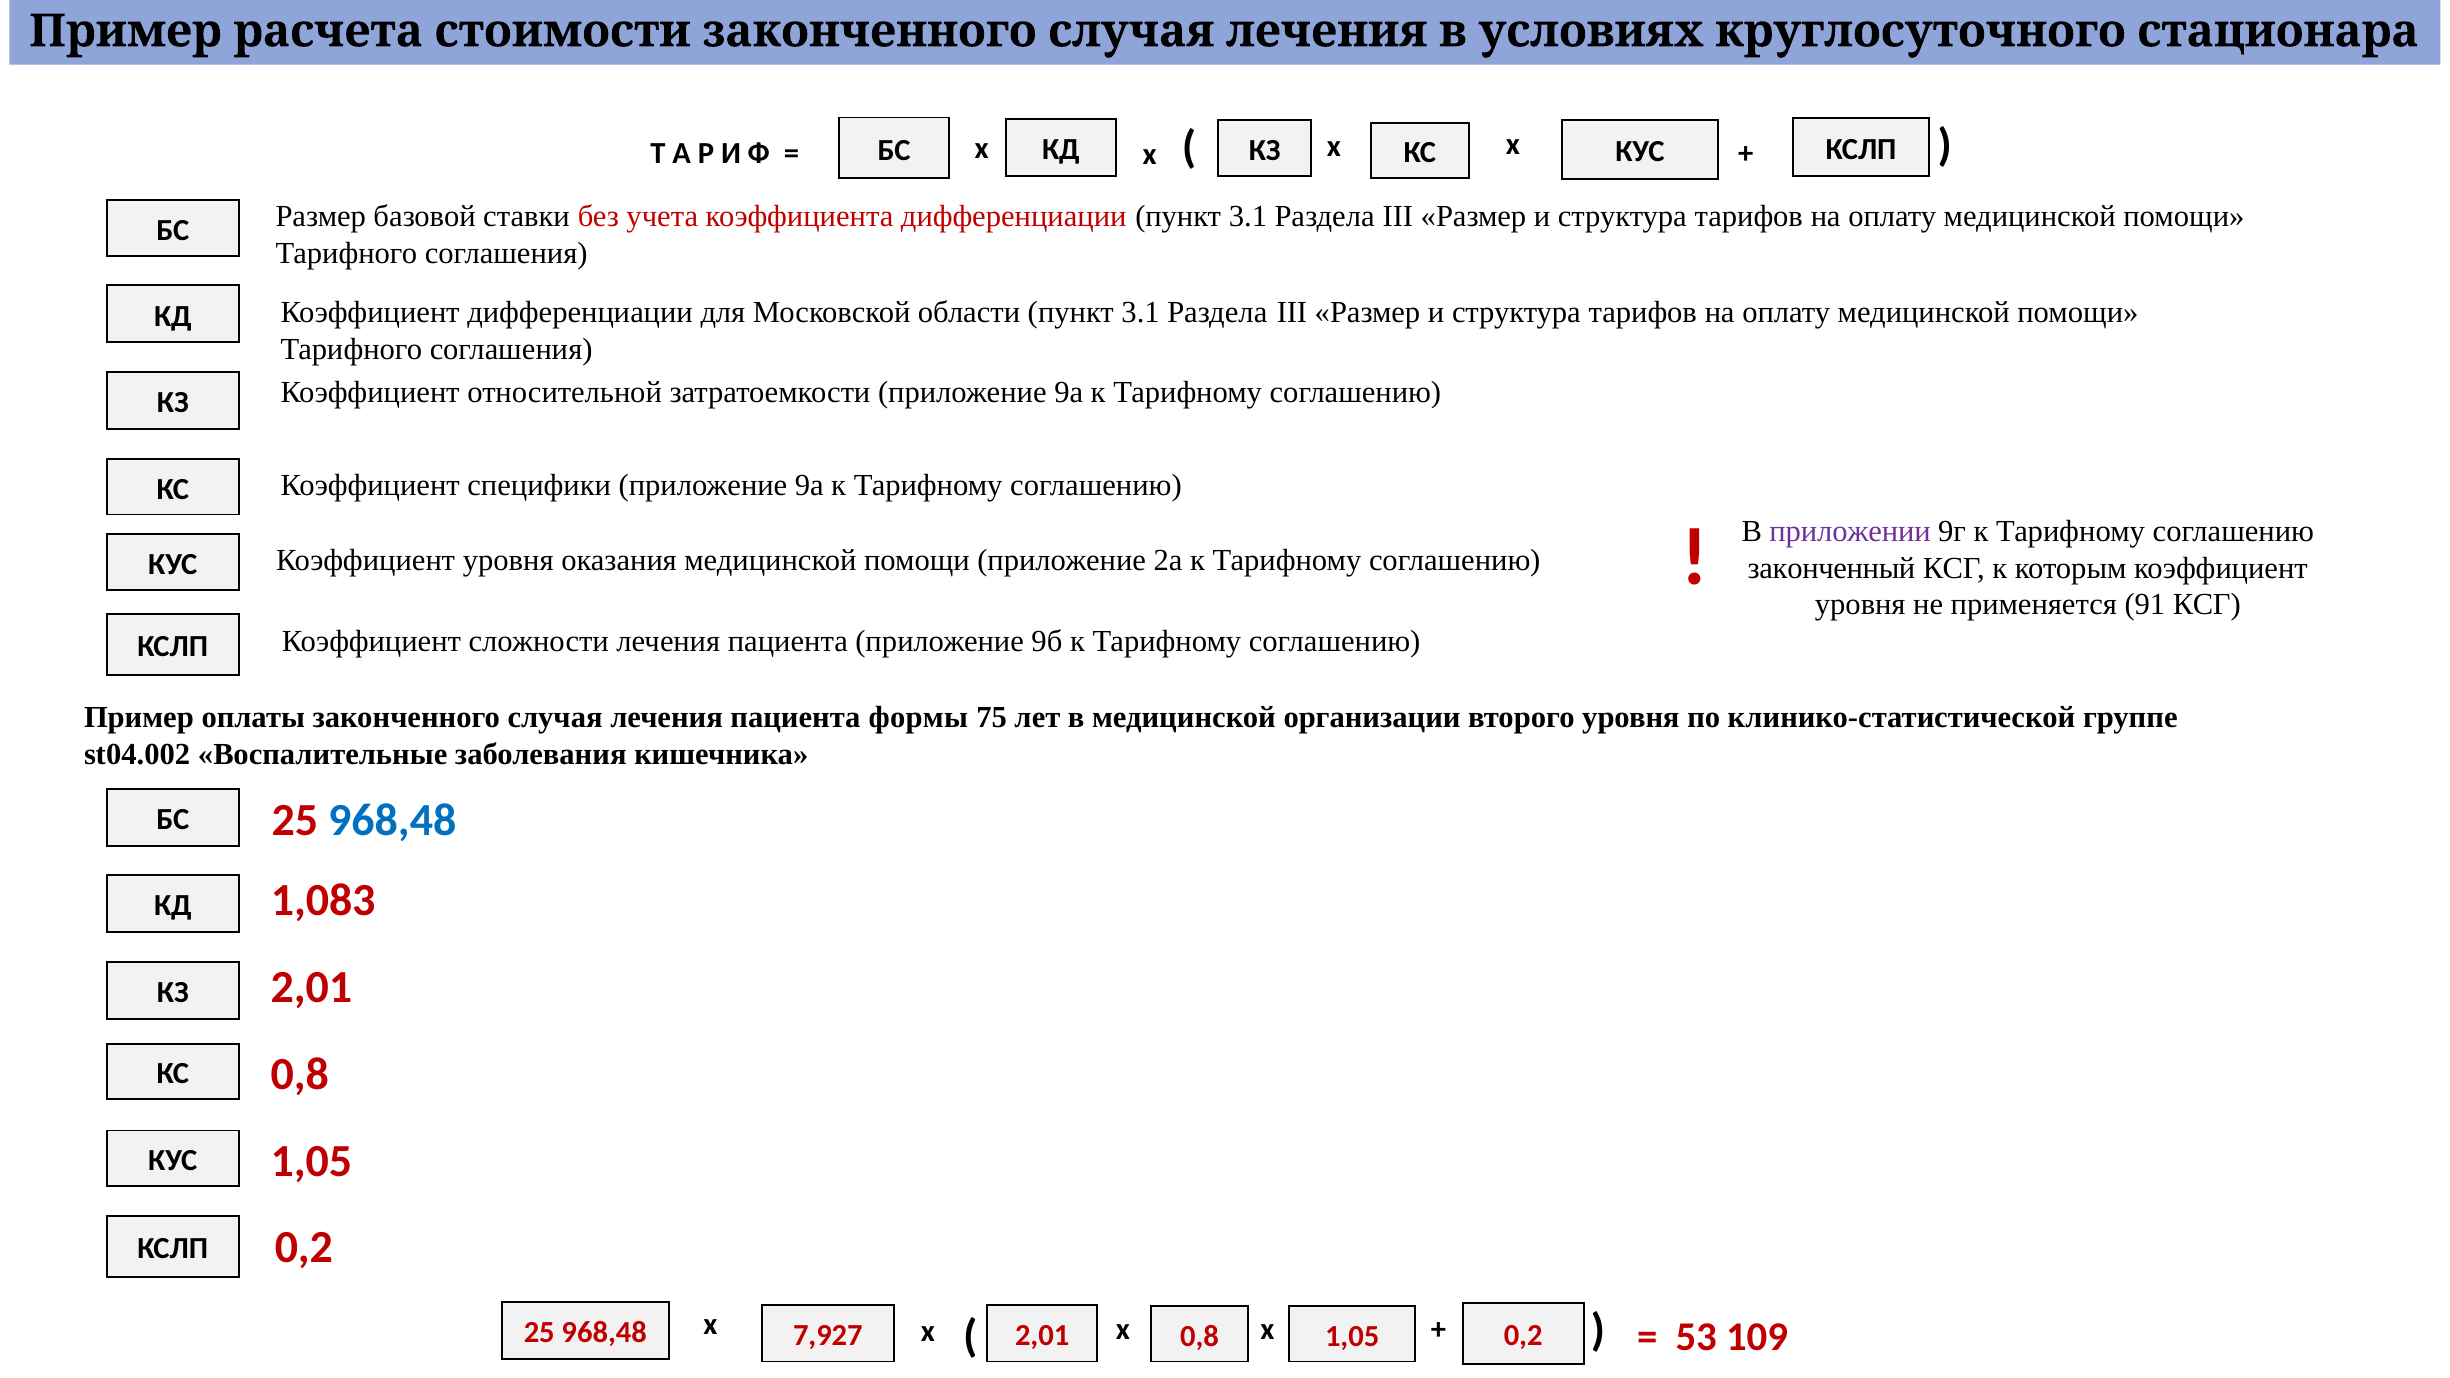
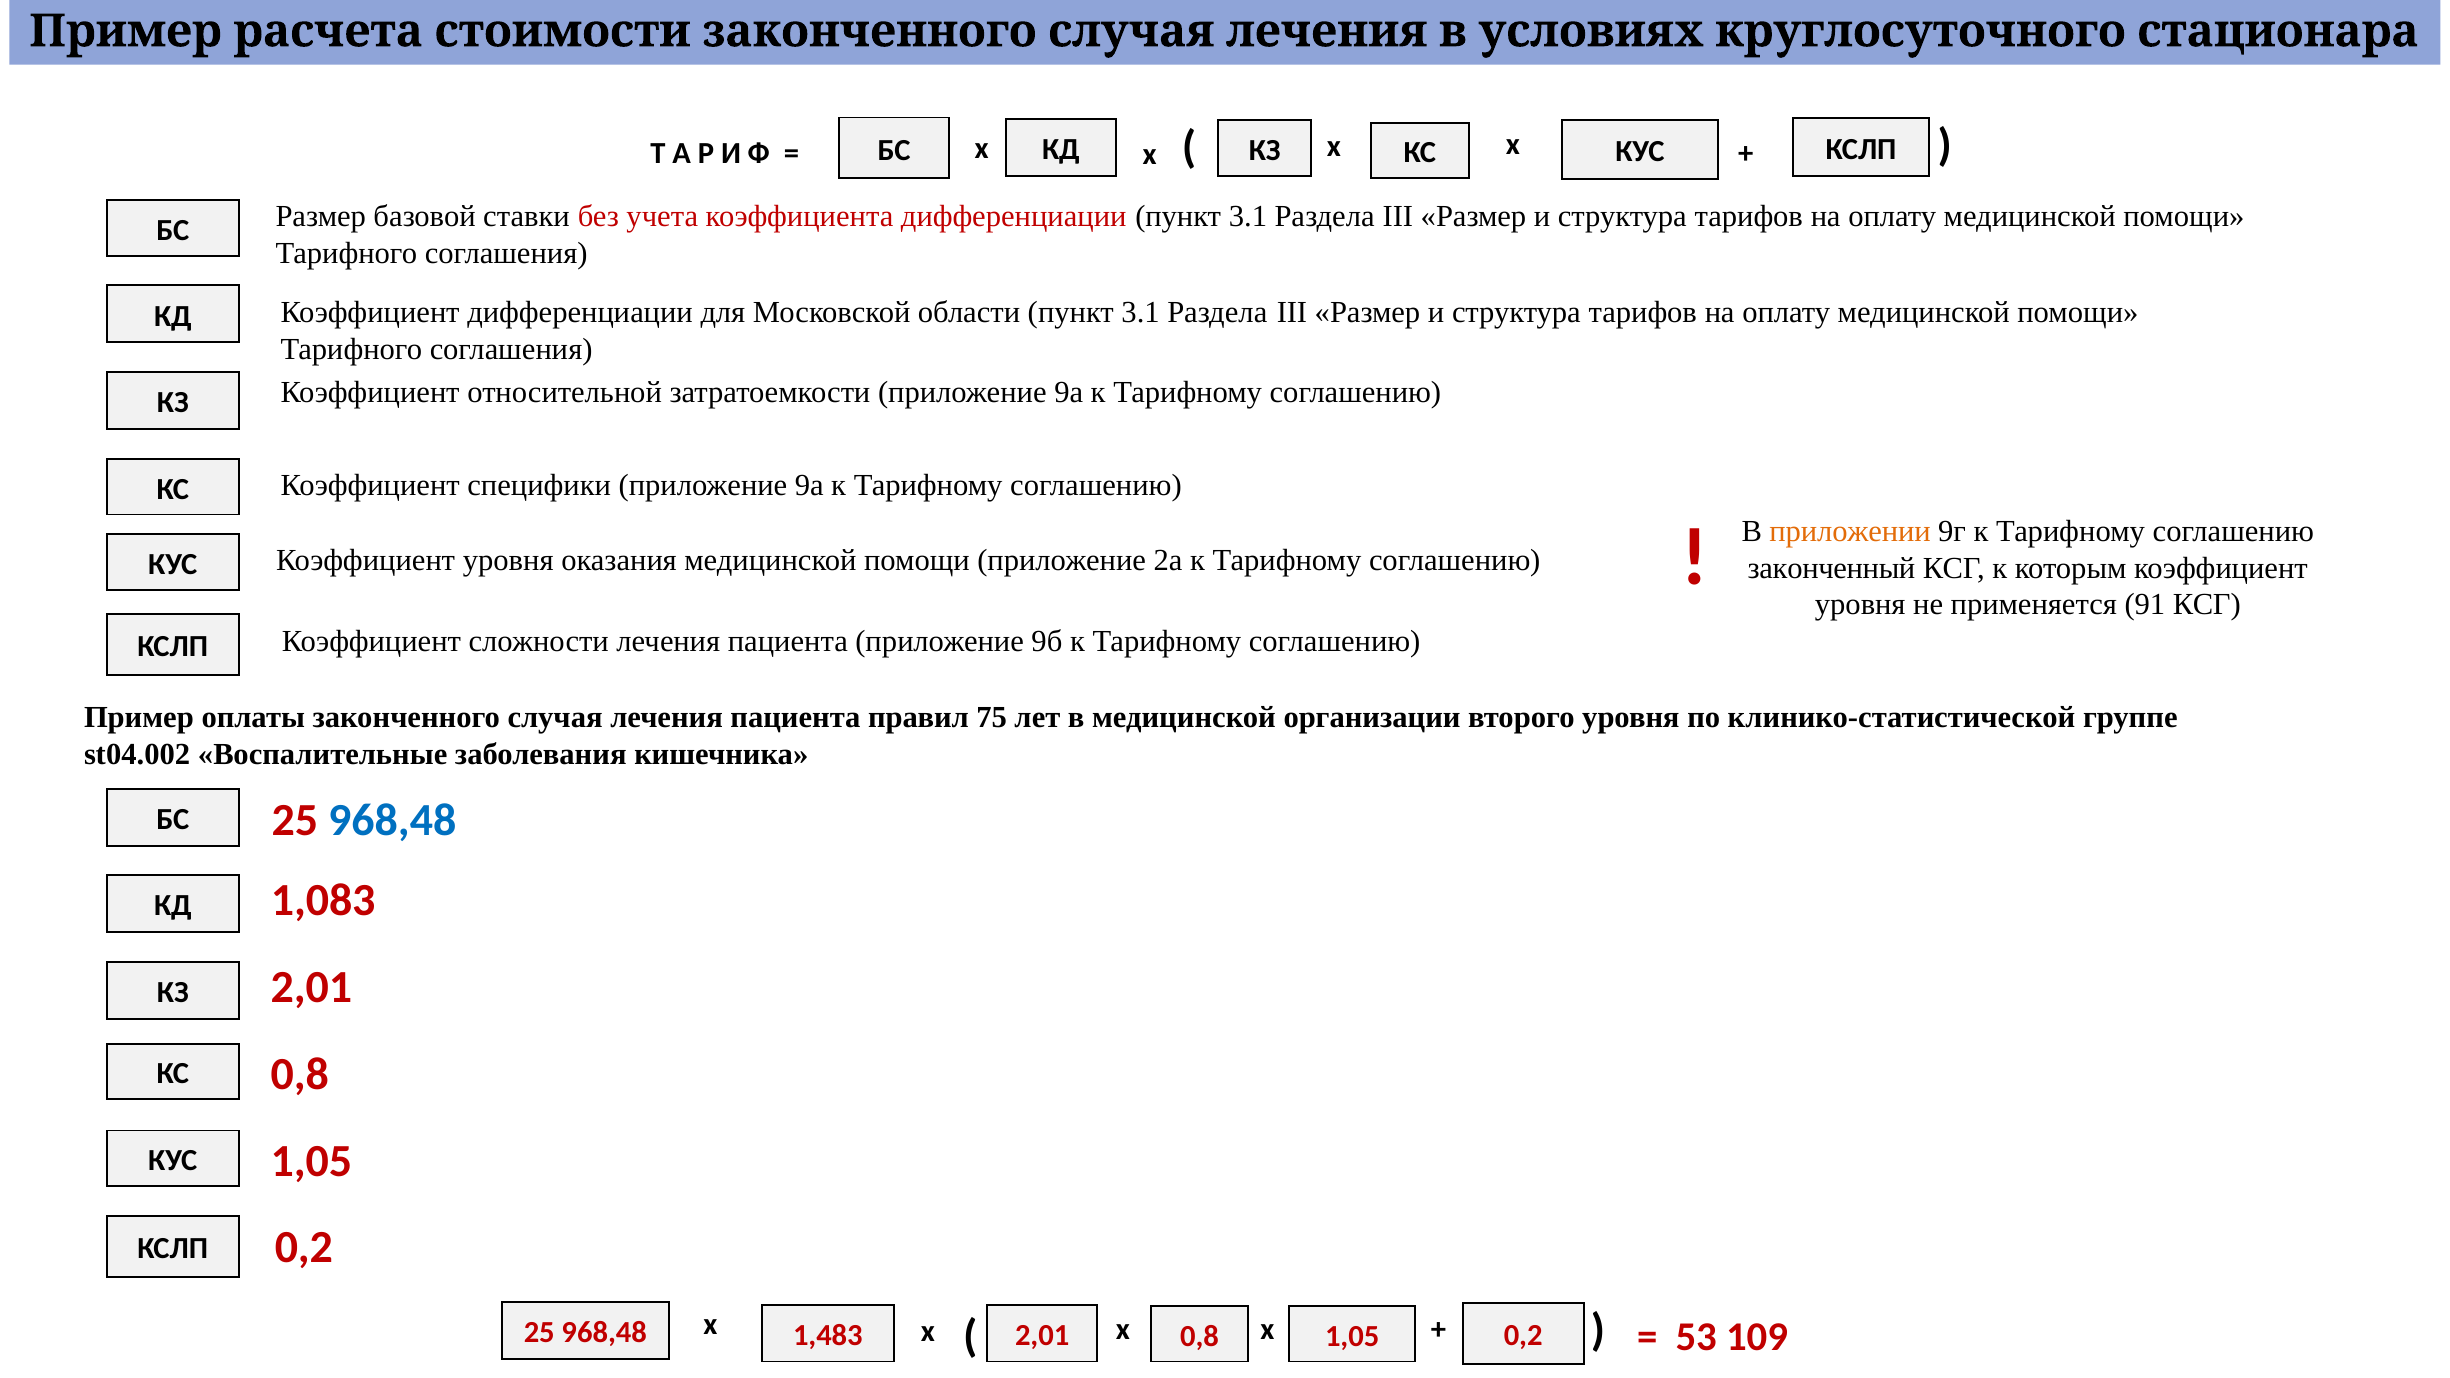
приложении colour: purple -> orange
формы: формы -> правил
7,927: 7,927 -> 1,483
